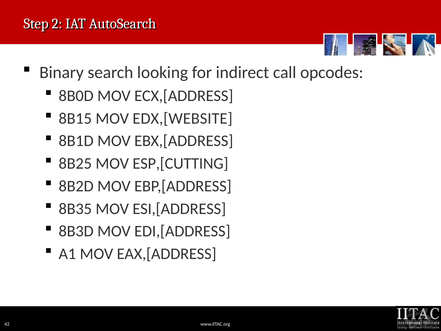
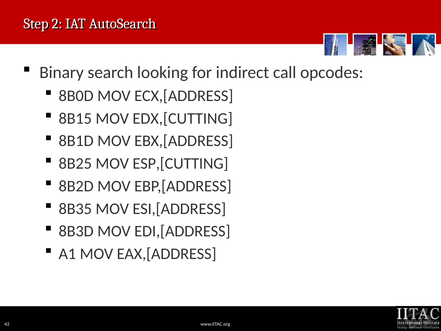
EDX,[WEBSITE: EDX,[WEBSITE -> EDX,[CUTTING
